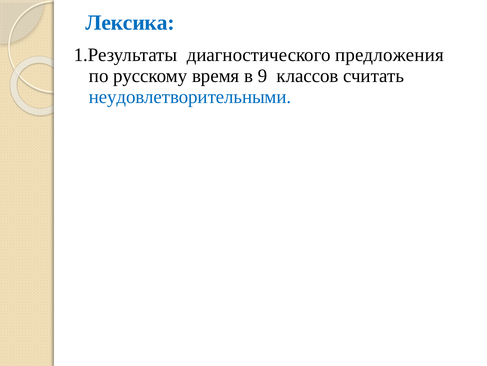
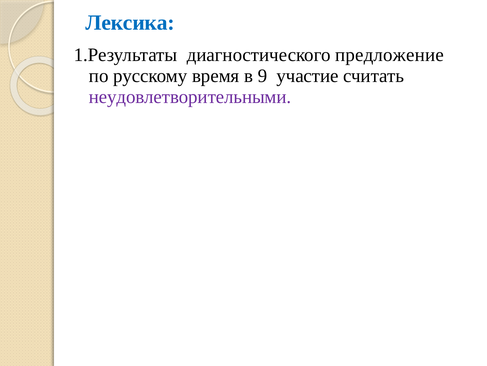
предложения: предложения -> предложение
классов: классов -> участие
неудовлетворительными colour: blue -> purple
